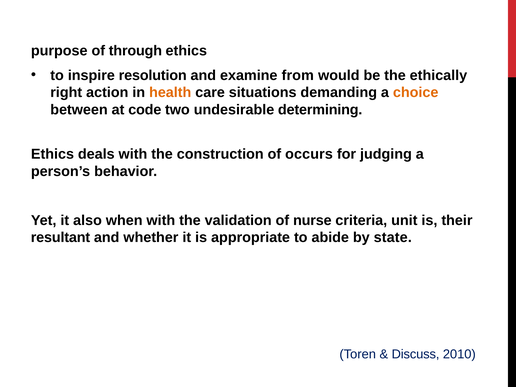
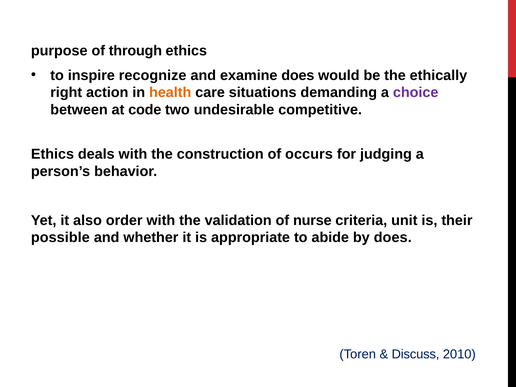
resolution: resolution -> recognize
examine from: from -> does
choice colour: orange -> purple
determining: determining -> competitive
when: when -> order
resultant: resultant -> possible
by state: state -> does
